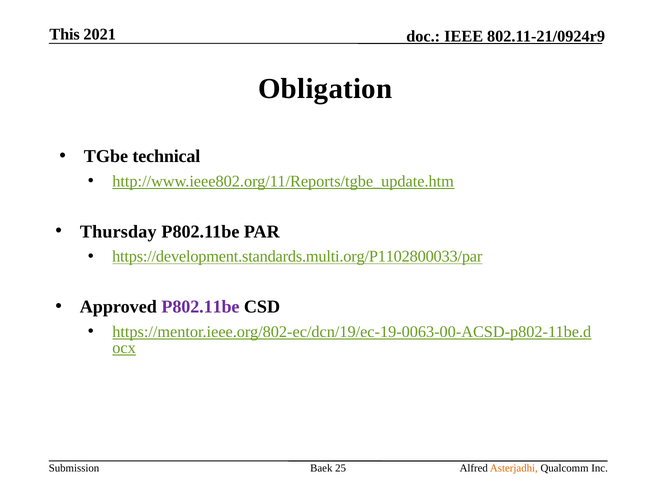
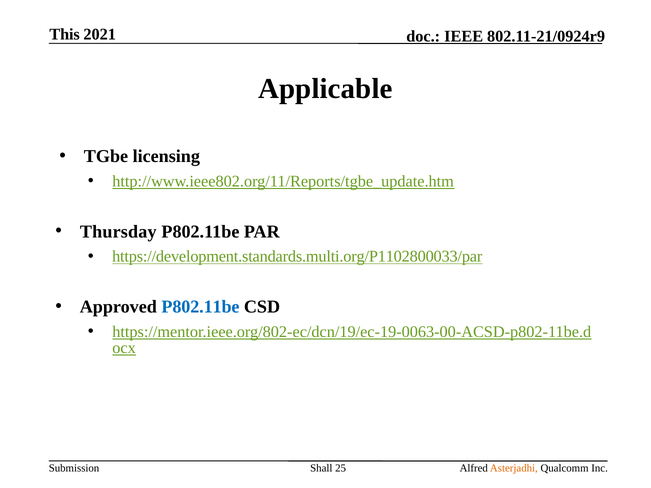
Obligation: Obligation -> Applicable
technical: technical -> licensing
P802.11be at (200, 307) colour: purple -> blue
Baek: Baek -> Shall
